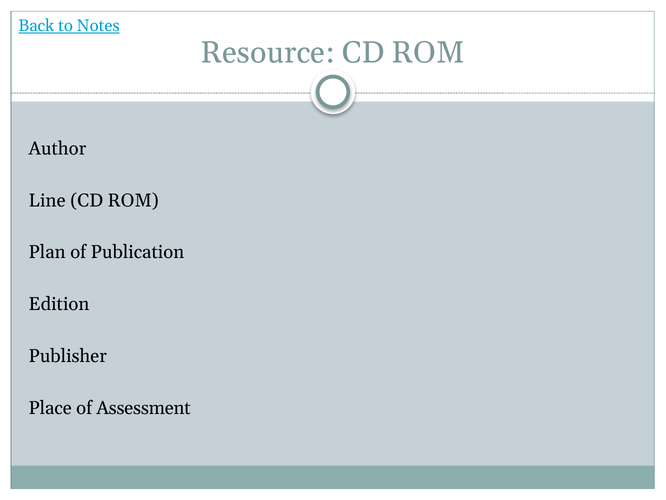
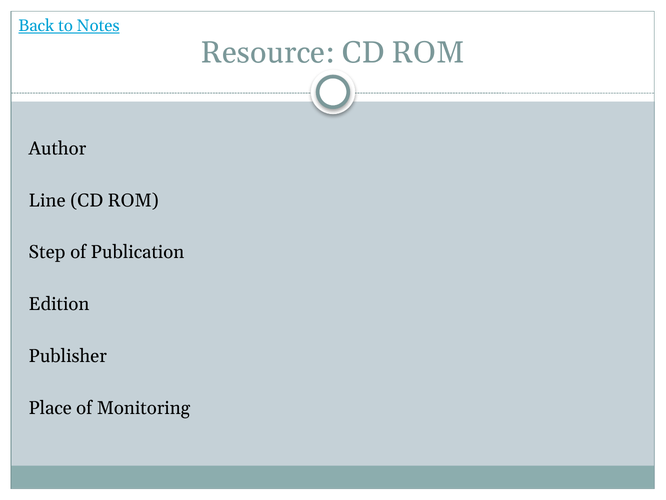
Plan: Plan -> Step
Assessment: Assessment -> Monitoring
